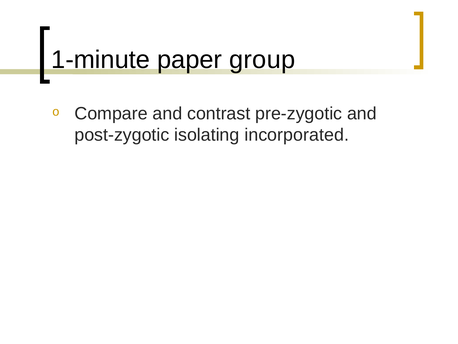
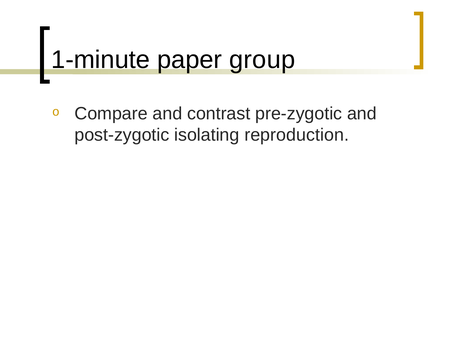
incorporated: incorporated -> reproduction
